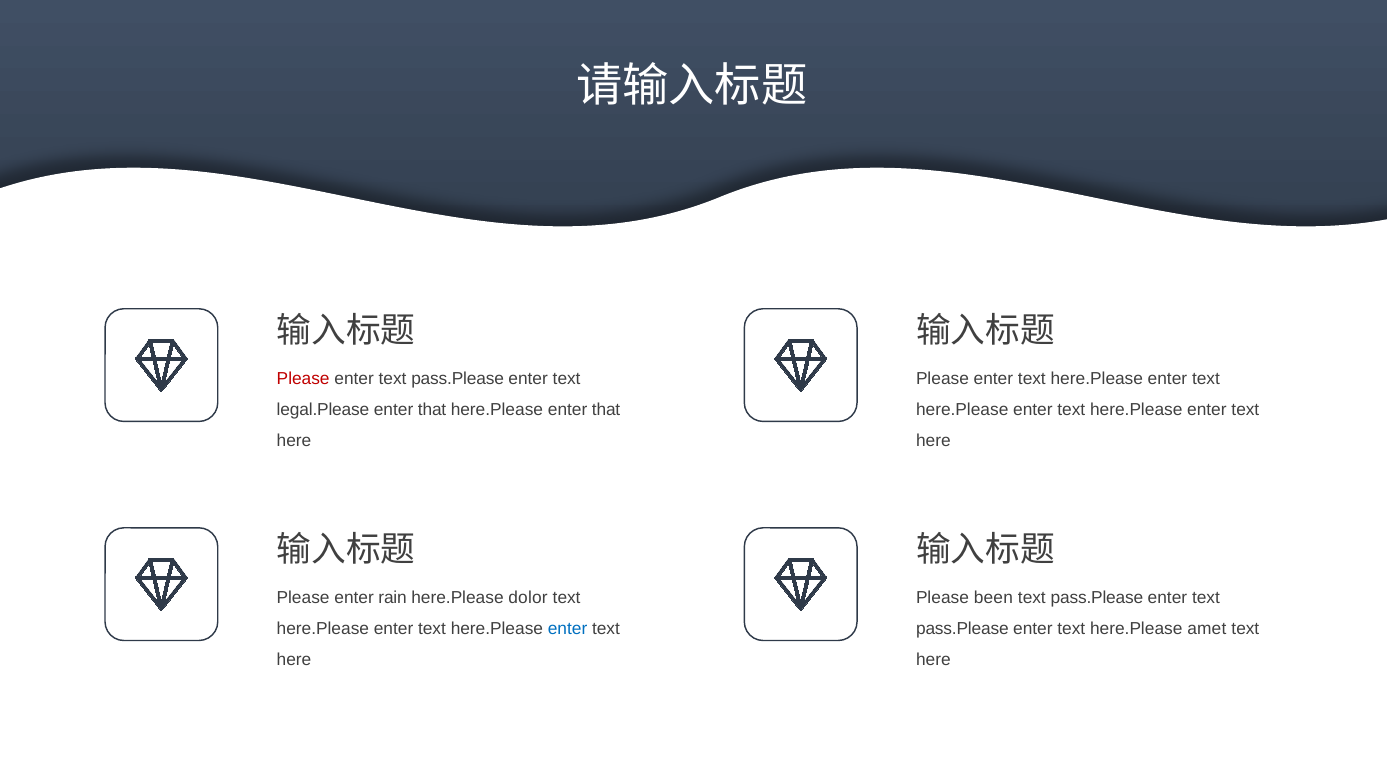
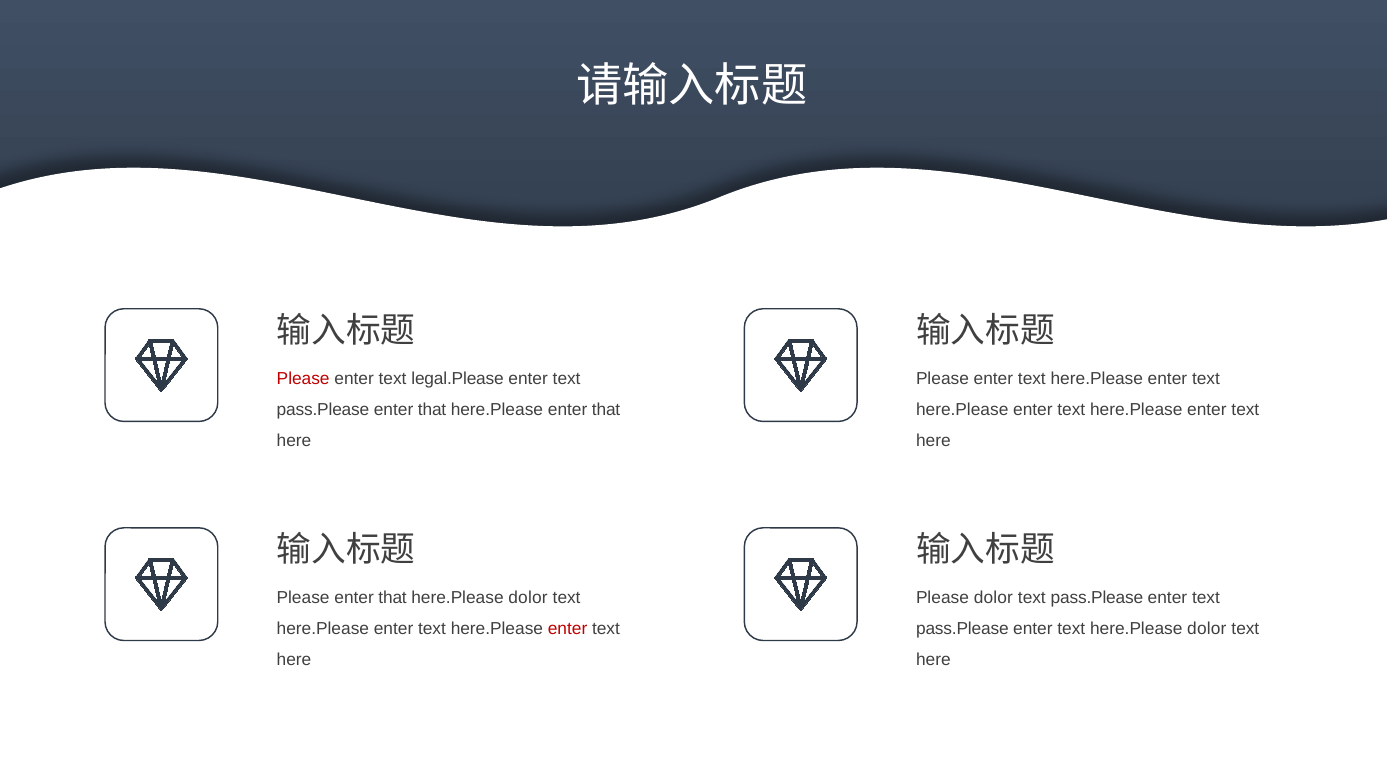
pass.Please at (458, 378): pass.Please -> legal.Please
legal.Please at (323, 410): legal.Please -> pass.Please
Please enter rain: rain -> that
Please been: been -> dolor
enter at (568, 629) colour: blue -> red
text here.Please amet: amet -> dolor
